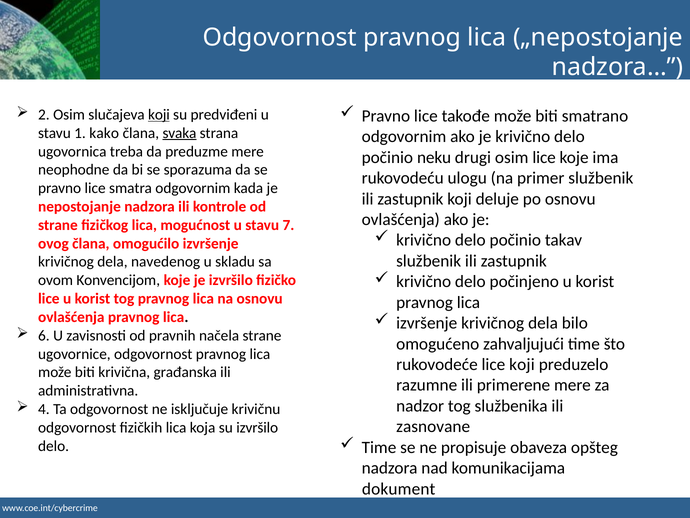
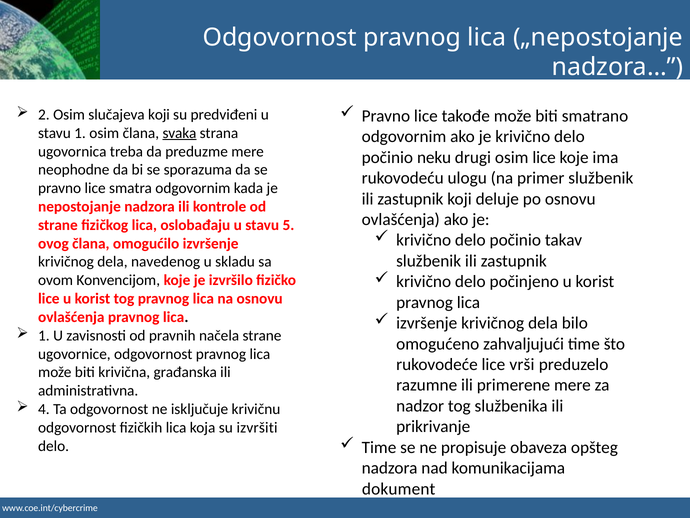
koji at (159, 115) underline: present -> none
1 kako: kako -> osim
mogućnost: mogućnost -> oslobađaju
7: 7 -> 5
6 at (44, 335): 6 -> 1
lice koji: koji -> vrši
zasnovane: zasnovane -> prikrivanje
su izvršilo: izvršilo -> izvršiti
